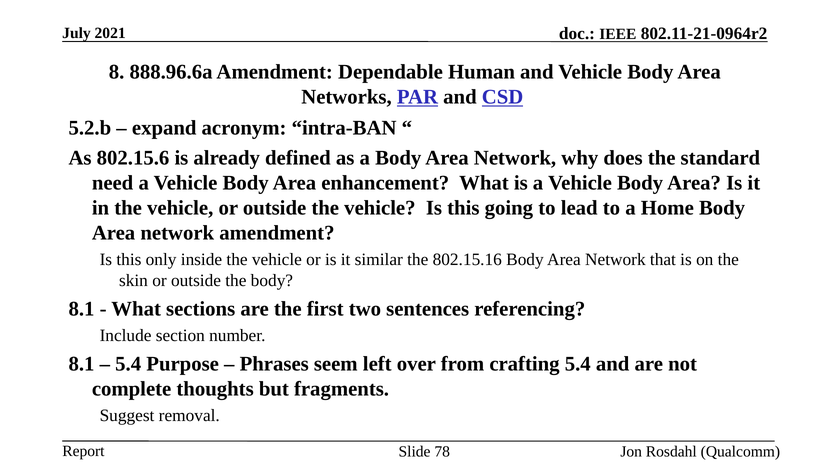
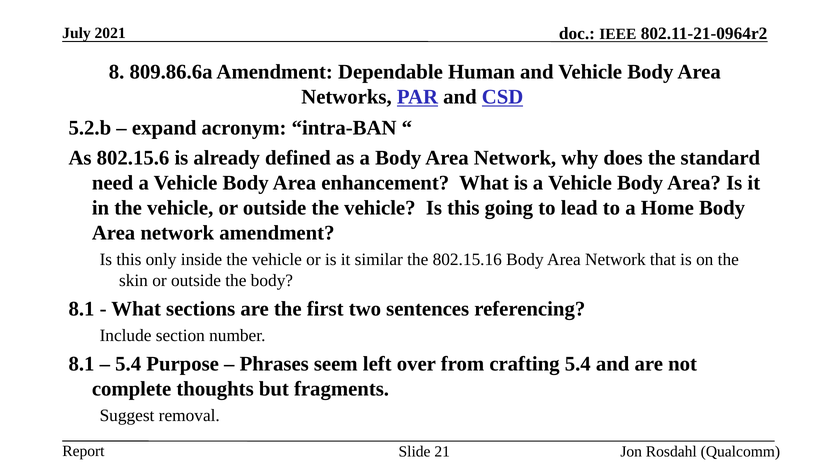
888.96.6a: 888.96.6a -> 809.86.6a
78: 78 -> 21
